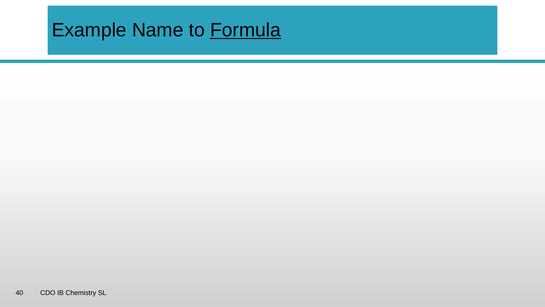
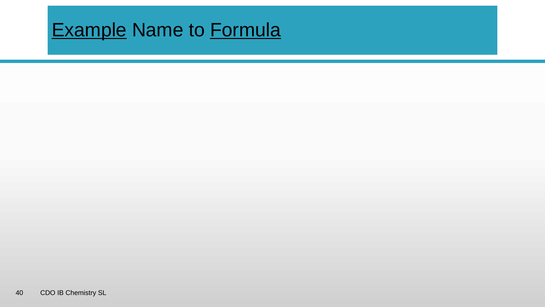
Example underline: none -> present
